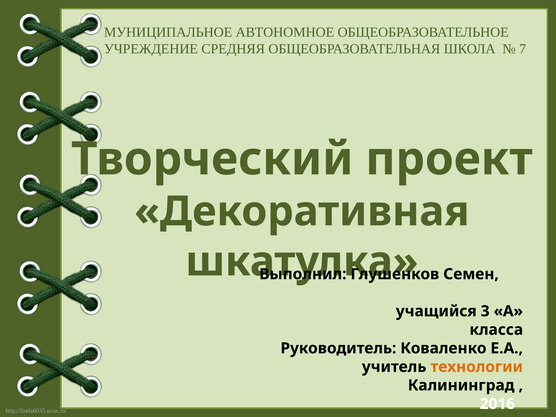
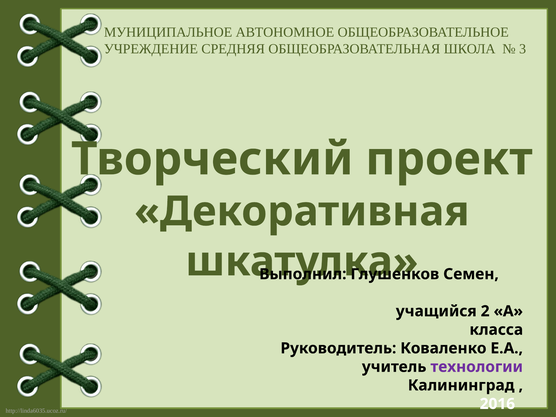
7: 7 -> 3
3: 3 -> 2
технологии colour: orange -> purple
